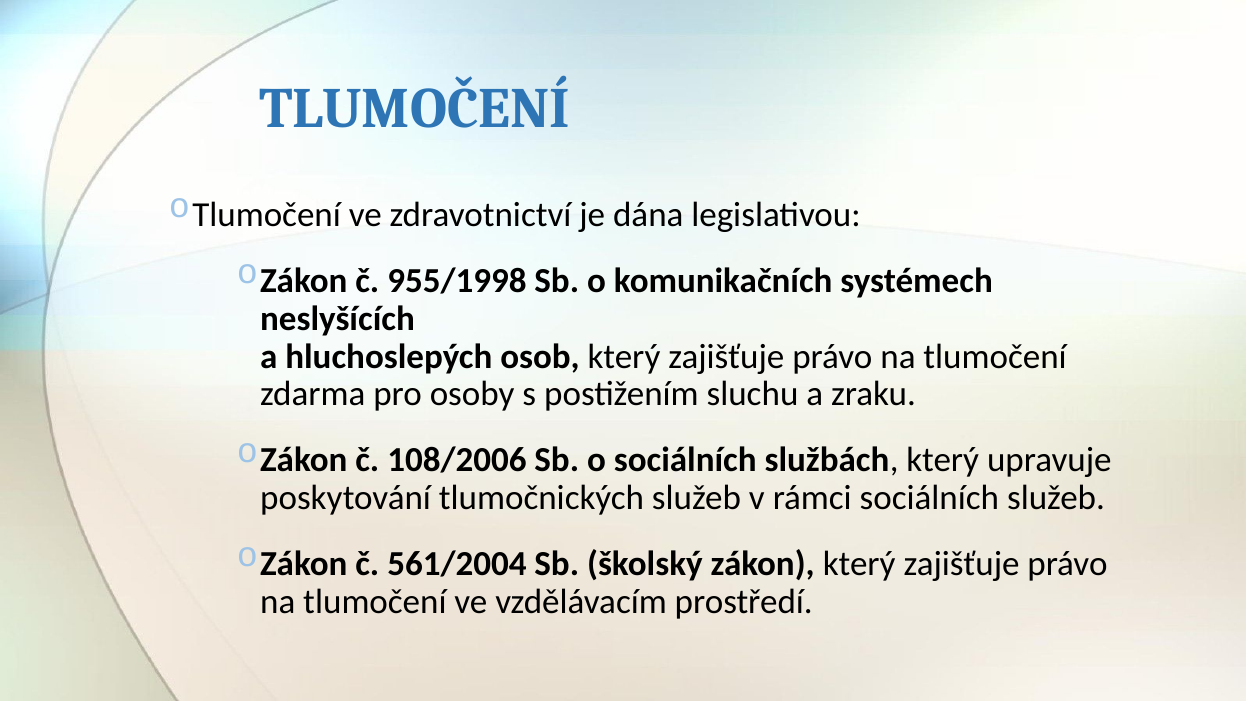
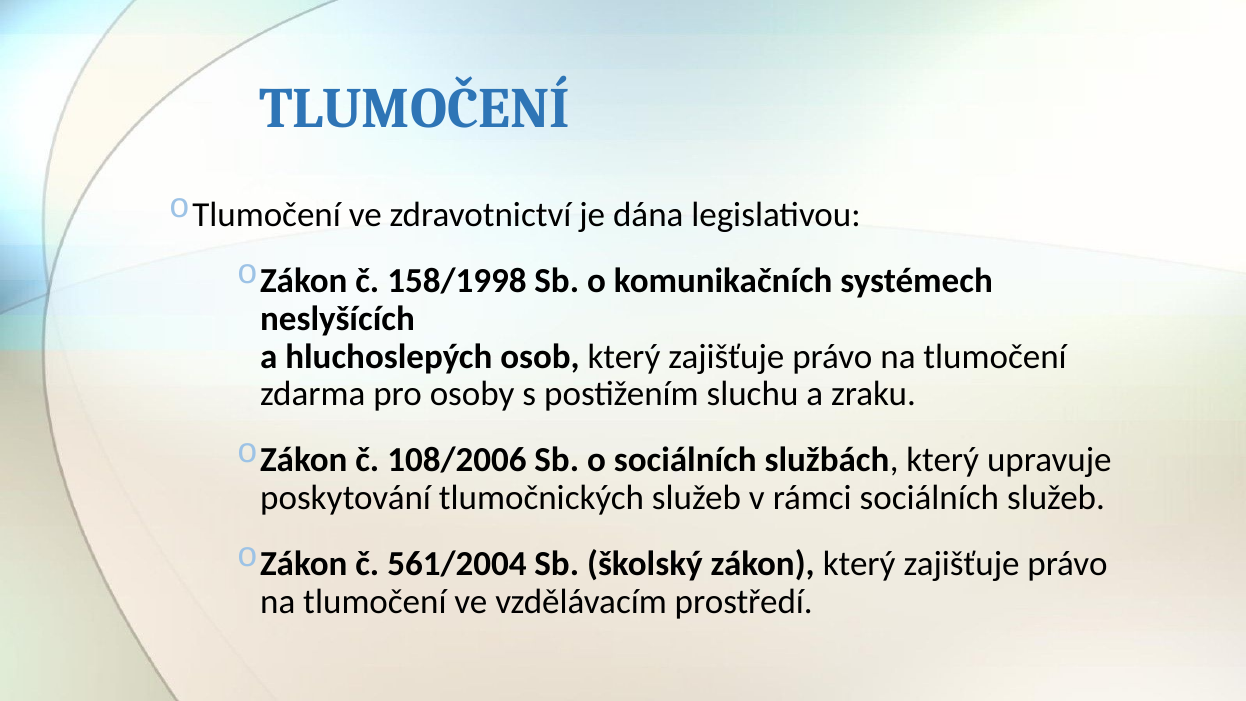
955/1998: 955/1998 -> 158/1998
